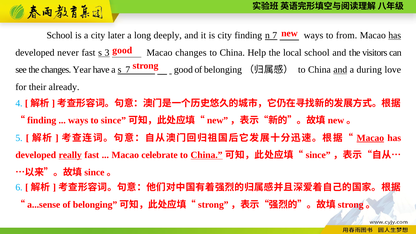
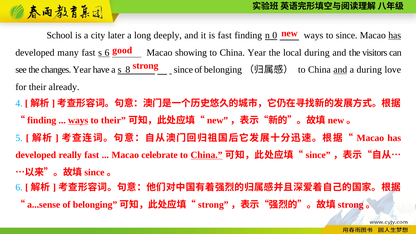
is city: city -> fast
n 7: 7 -> 0
to from: from -> since
never: never -> many
s 3: 3 -> 6
Macao changes: changes -> showing
China Help: Help -> Year
local school: school -> during
s 7: 7 -> 8
good at (183, 70): good -> since
ways at (78, 120) underline: none -> present
to since: since -> their
Macao at (370, 138) underline: present -> none
really underline: present -> none
